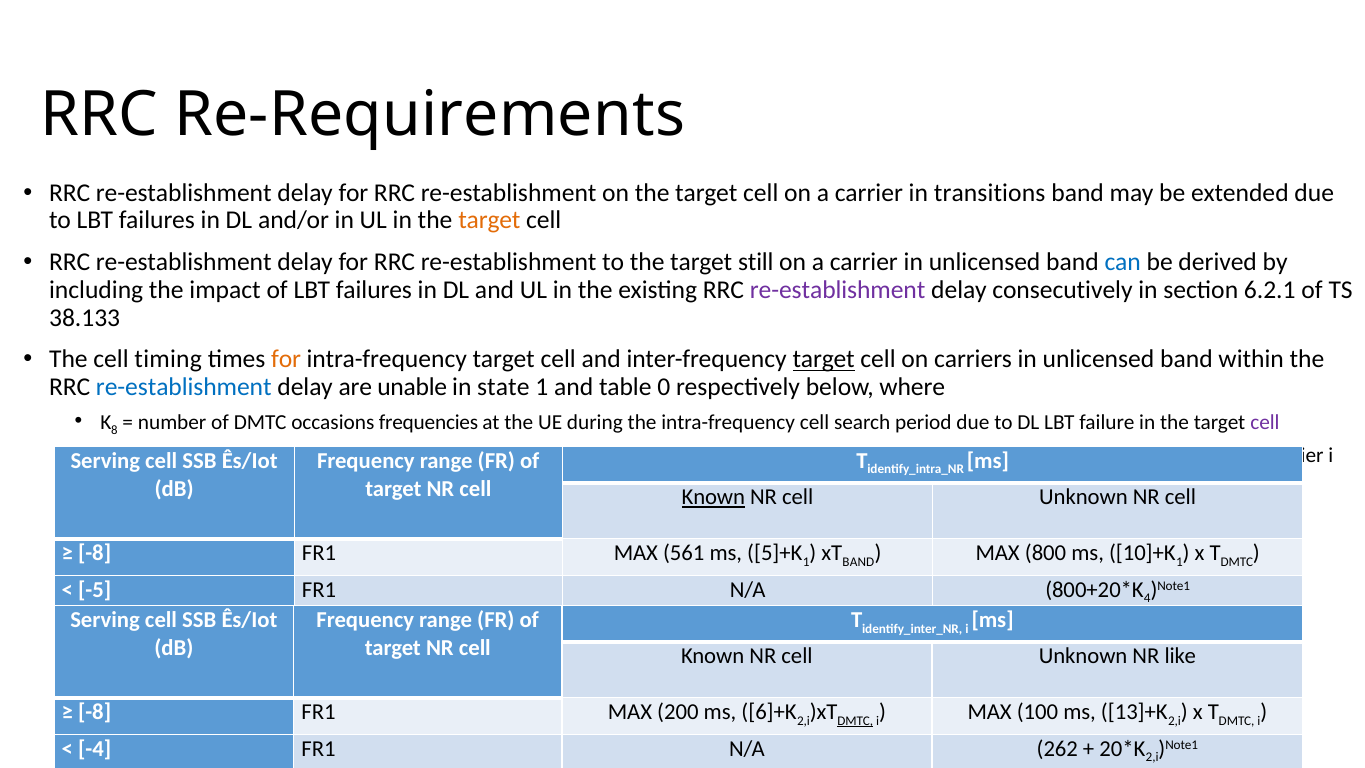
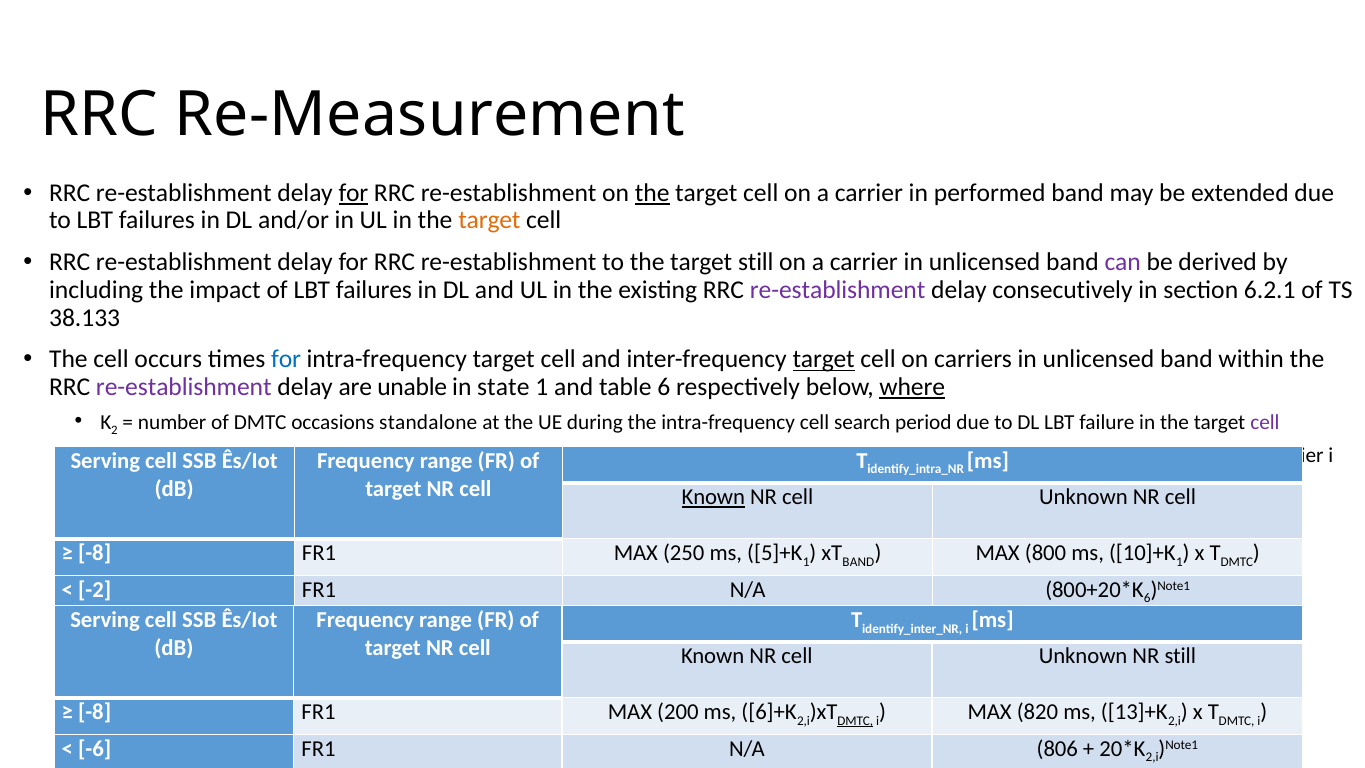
Re-Requirements: Re-Requirements -> Re-Measurement
for at (353, 193) underline: none -> present
the at (652, 193) underline: none -> present
transitions: transitions -> performed
can colour: blue -> purple
timing: timing -> occurs
for at (286, 359) colour: orange -> blue
re-establishment at (184, 387) colour: blue -> purple
table 0: 0 -> 6
where underline: none -> present
8: 8 -> 2
frequencies: frequencies -> standalone
561: 561 -> 250
-5: -5 -> -2
4 at (1147, 598): 4 -> 6
NR like: like -> still
100: 100 -> 820
-4: -4 -> -6
262: 262 -> 806
